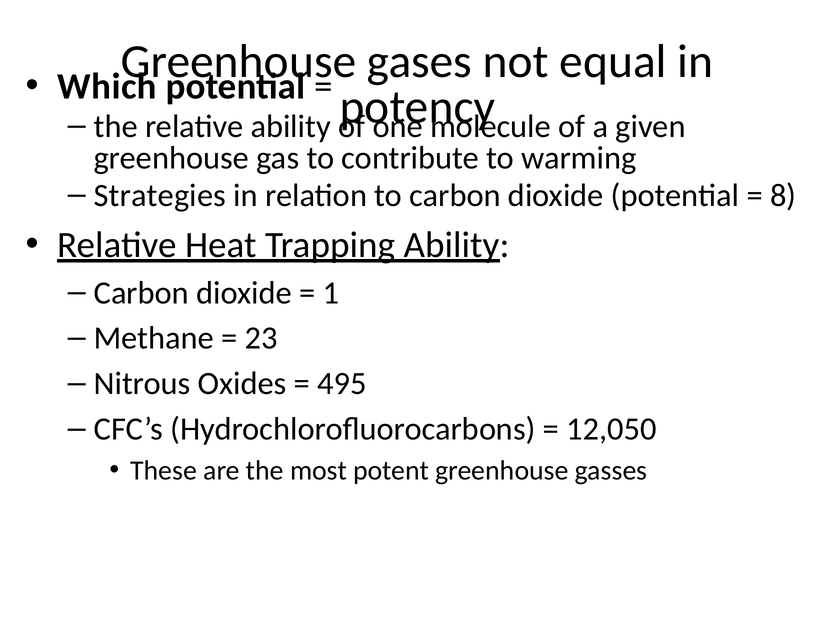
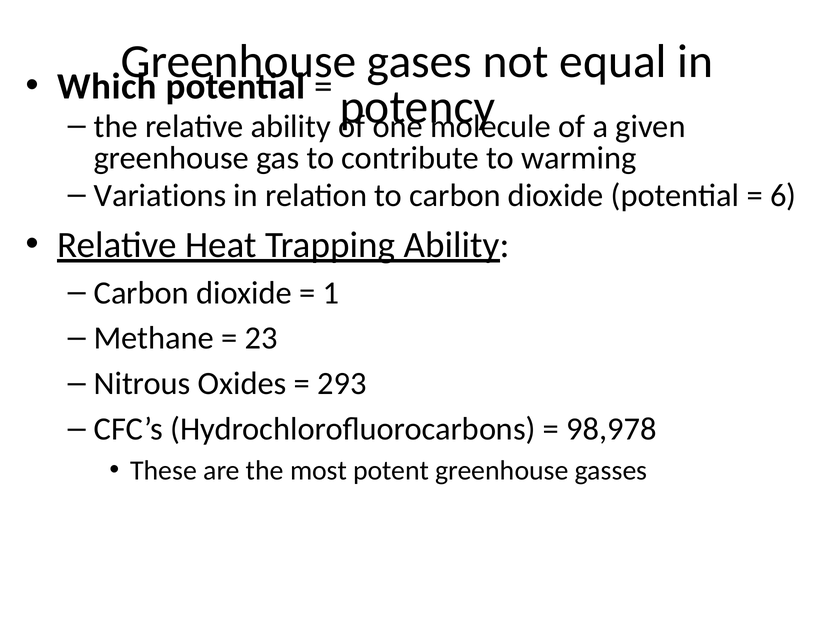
Strategies: Strategies -> Variations
8: 8 -> 6
495: 495 -> 293
12,050: 12,050 -> 98,978
